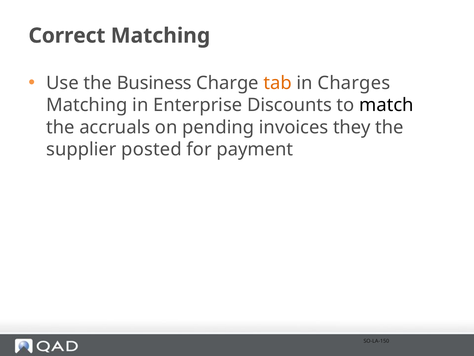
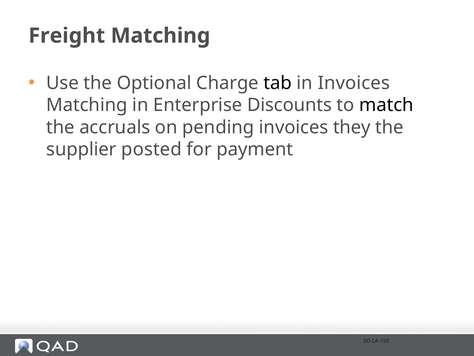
Correct: Correct -> Freight
Business: Business -> Optional
tab colour: orange -> black
in Charges: Charges -> Invoices
